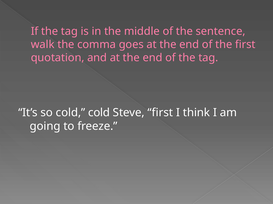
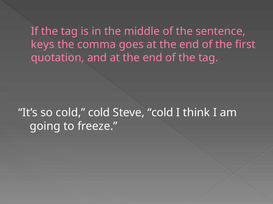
walk: walk -> keys
Steve first: first -> cold
